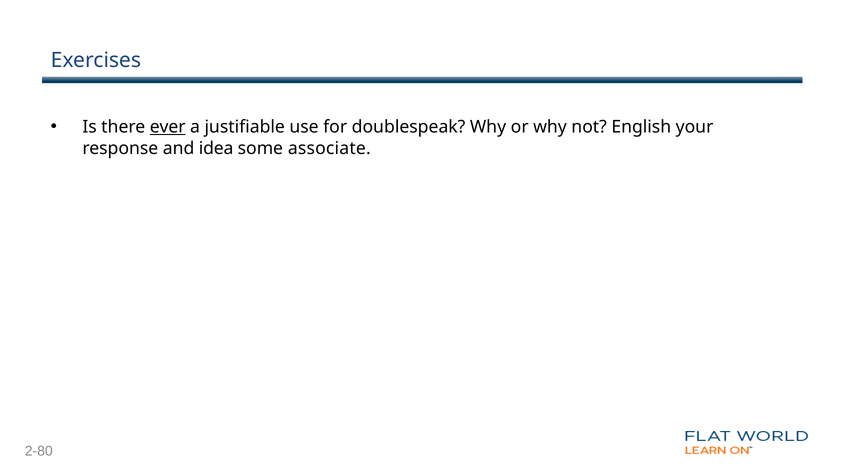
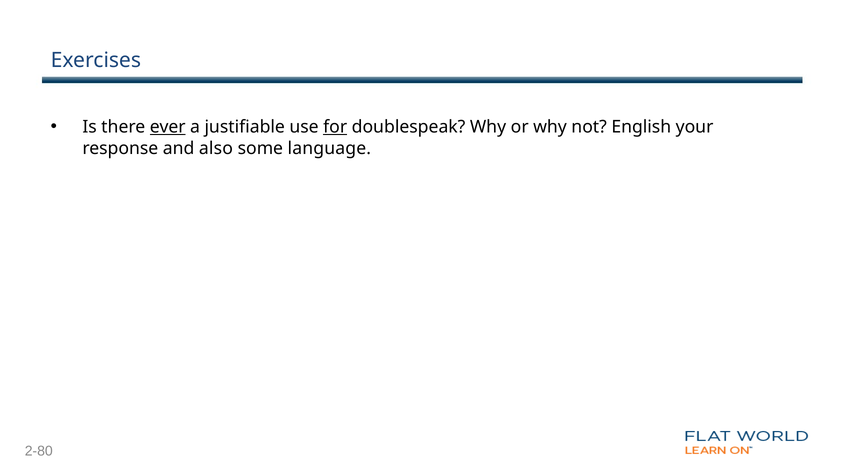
for underline: none -> present
idea: idea -> also
associate: associate -> language
